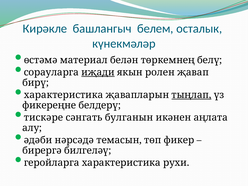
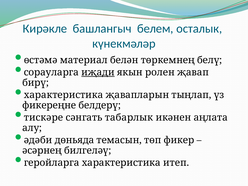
тыңлап underline: present -> none
булганын: булганын -> табарлык
нәрсәдә: нәрсәдә -> дөньяда
бирергә: бирергә -> әсәрнең
рухи: рухи -> итеп
